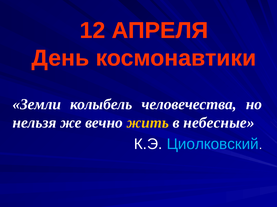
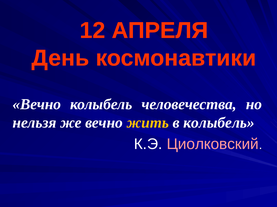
Земли at (37, 105): Земли -> Вечно
в небесные: небесные -> колыбель
Циолковский colour: light blue -> pink
